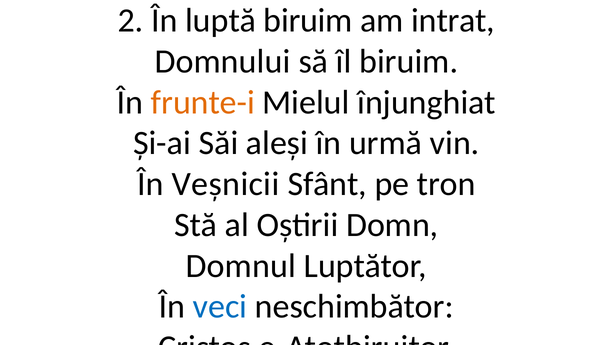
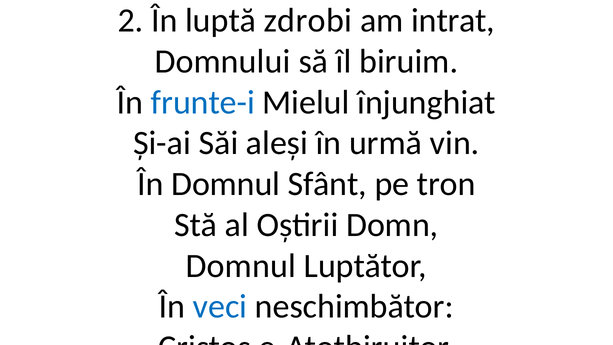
luptă biruim: biruim -> zdrobi
frunte-i colour: orange -> blue
În Veșnicii: Veșnicii -> Domnul
